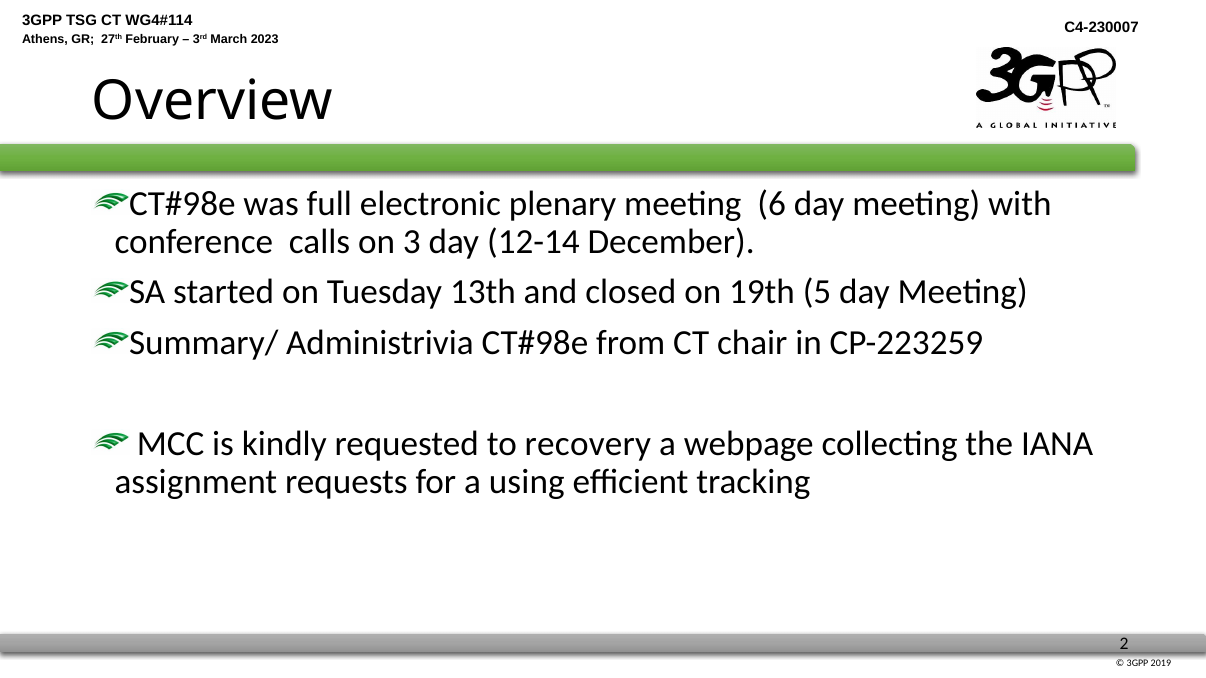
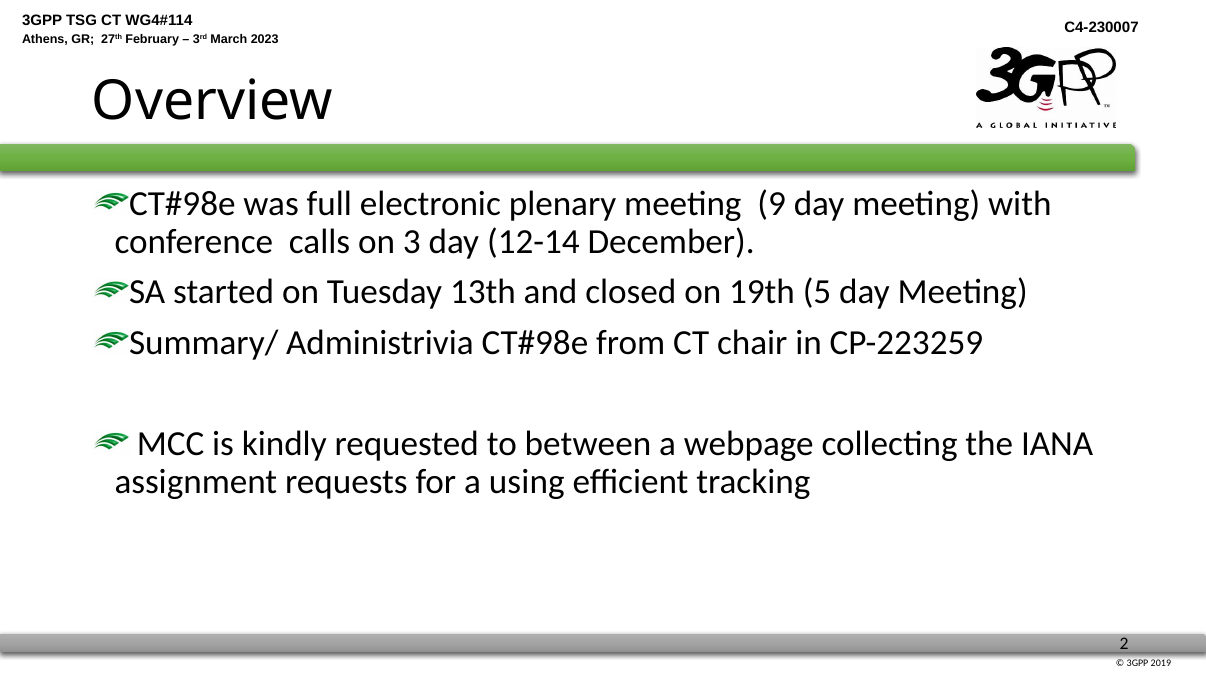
6: 6 -> 9
recovery: recovery -> between
